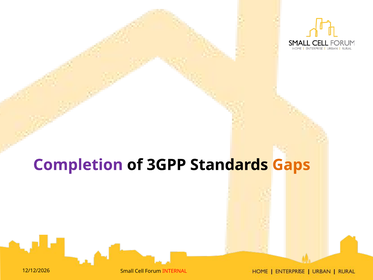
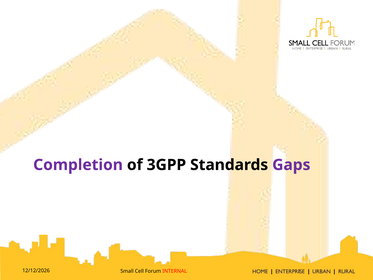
Gaps colour: orange -> purple
